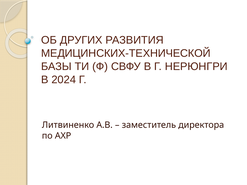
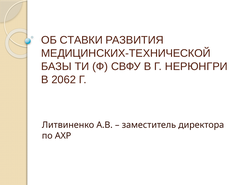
ДРУГИХ: ДРУГИХ -> СТАВКИ
2024: 2024 -> 2062
